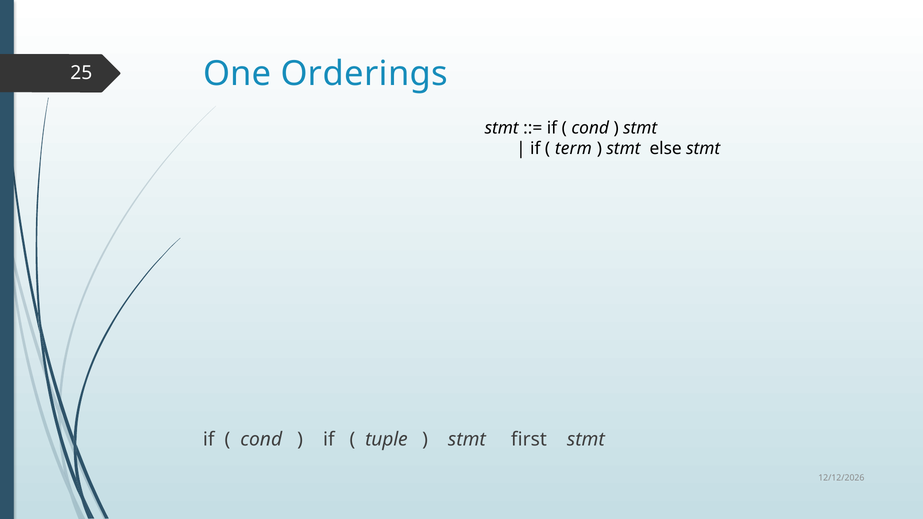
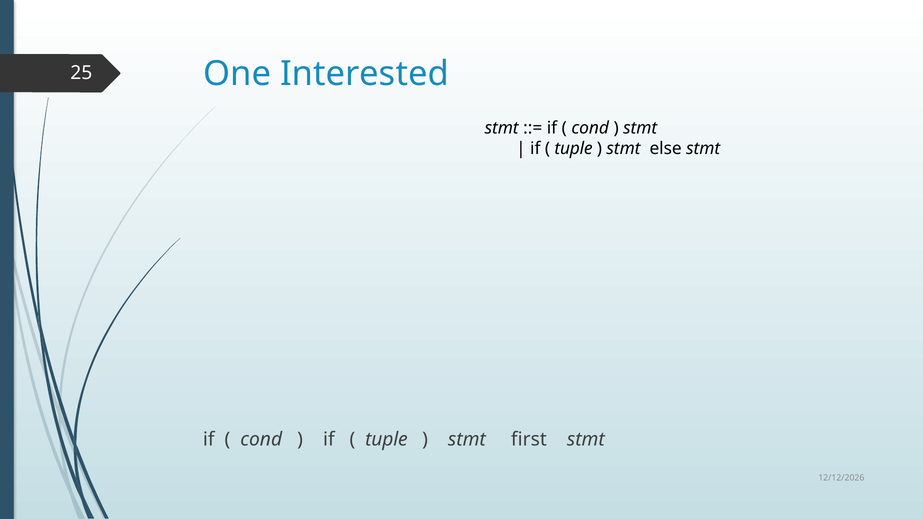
Orderings: Orderings -> Interested
term at (573, 149): term -> tuple
